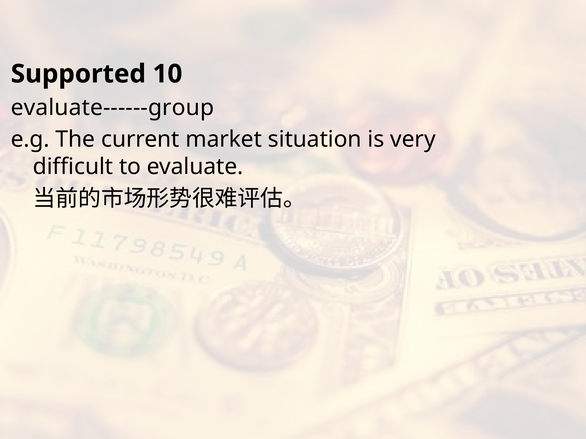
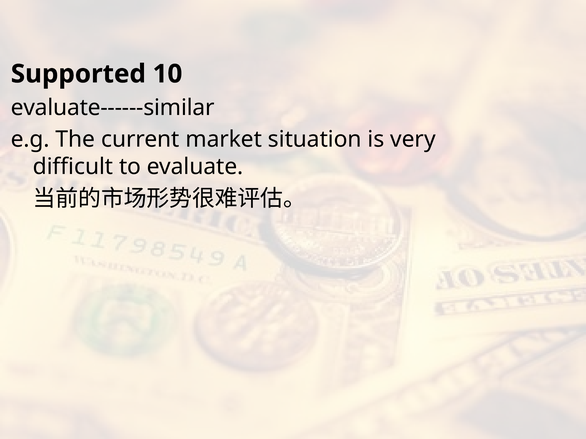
evaluate------group: evaluate------group -> evaluate------similar
